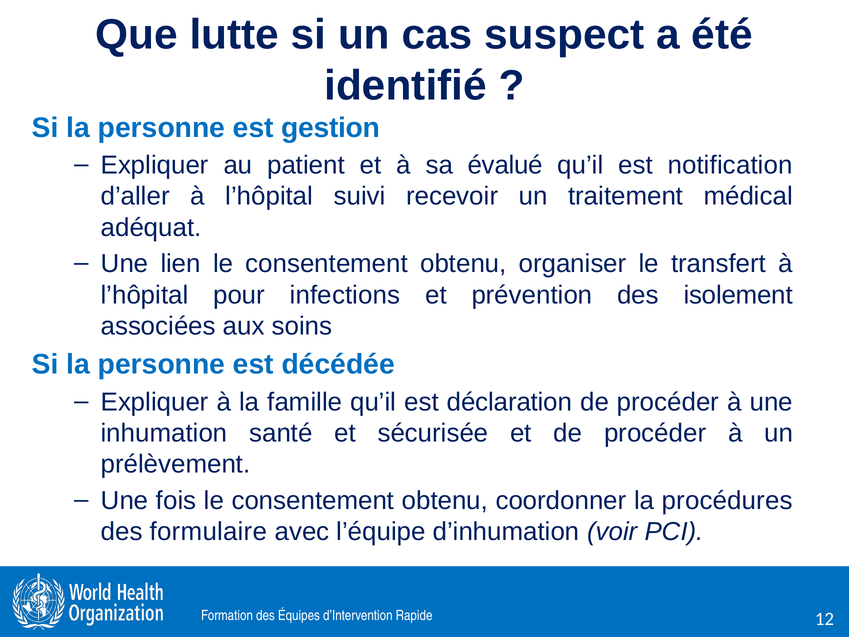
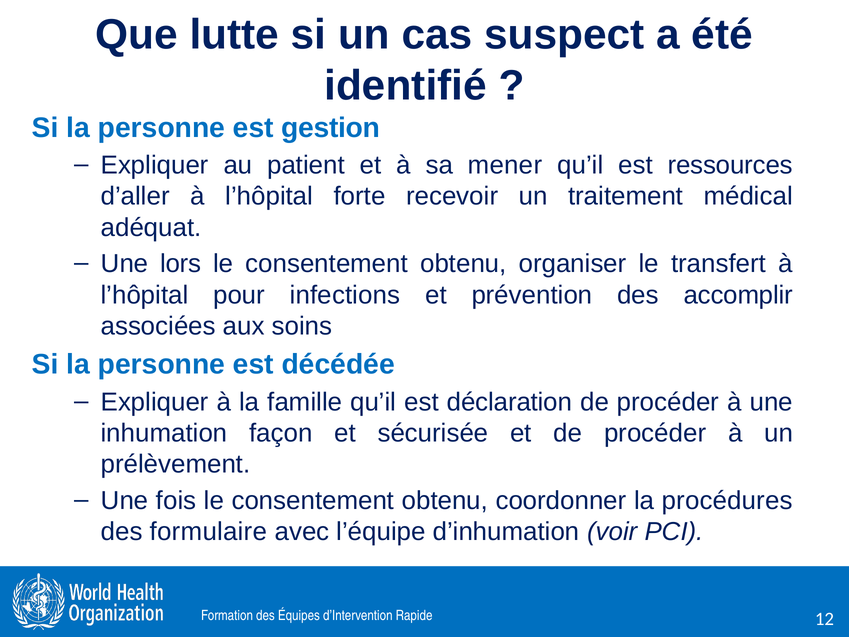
évalué: évalué -> mener
notification: notification -> ressources
suivi: suivi -> forte
lien: lien -> lors
isolement: isolement -> accomplir
santé: santé -> façon
